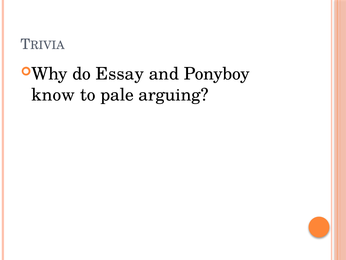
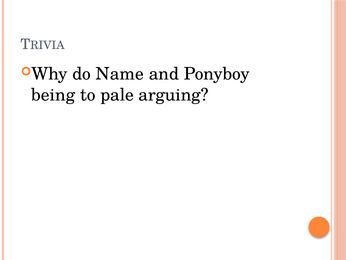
Essay: Essay -> Name
know: know -> being
